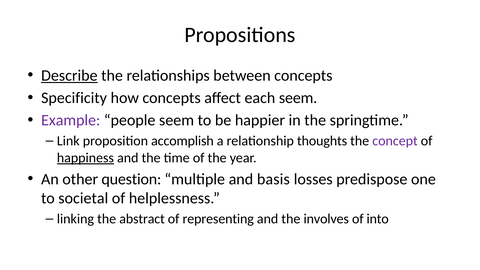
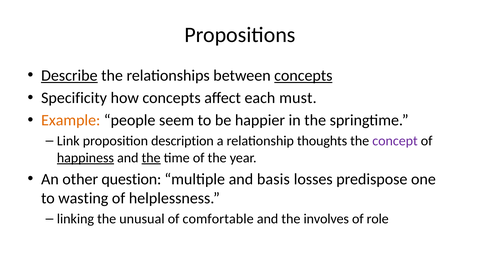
concepts at (303, 76) underline: none -> present
each seem: seem -> must
Example colour: purple -> orange
accomplish: accomplish -> description
the at (151, 158) underline: none -> present
societal: societal -> wasting
abstract: abstract -> unusual
representing: representing -> comfortable
into: into -> role
